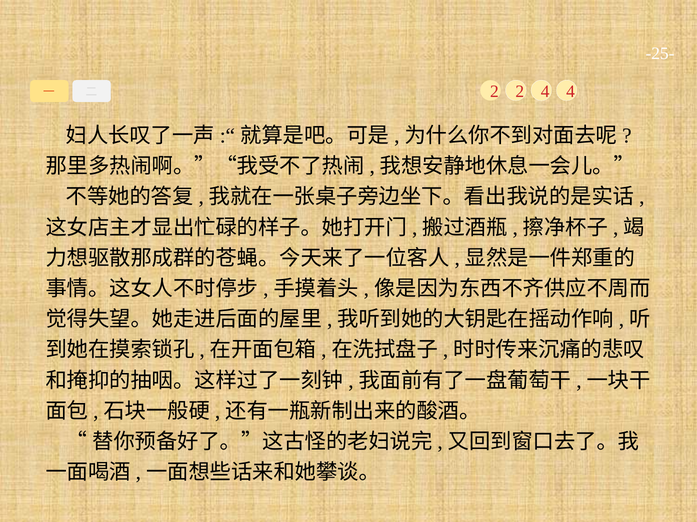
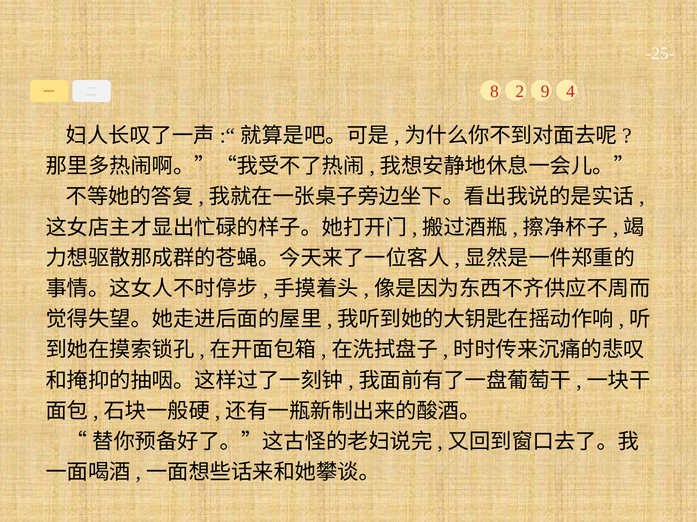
2 at (494, 92): 2 -> 8
2 4: 4 -> 9
